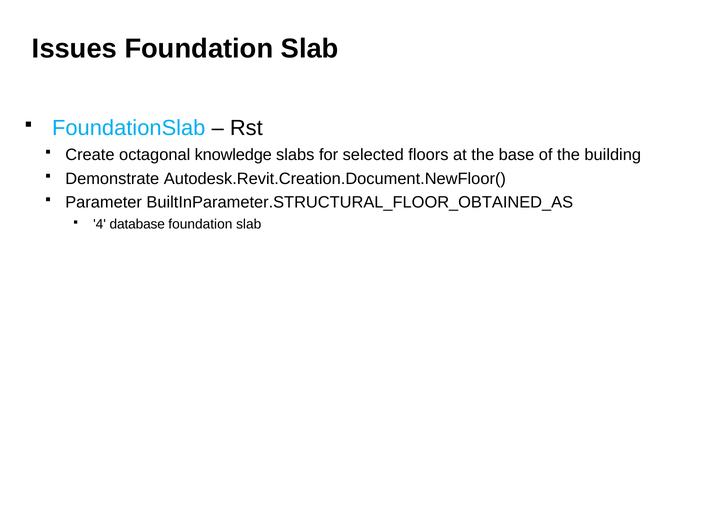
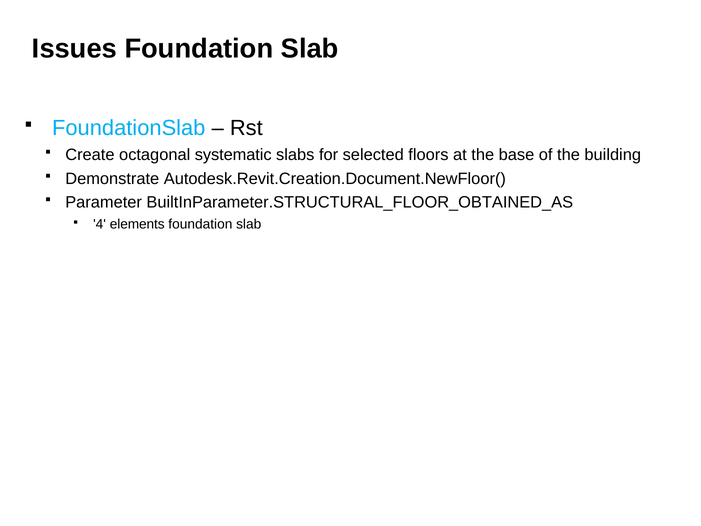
knowledge: knowledge -> systematic
database: database -> elements
